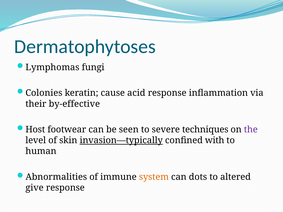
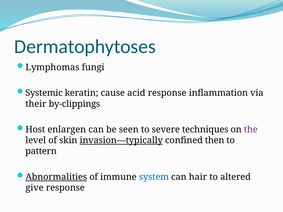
Colonies: Colonies -> Systemic
by-effective: by-effective -> by-clippings
footwear: footwear -> enlargen
with: with -> then
human: human -> pattern
Abnormalities underline: none -> present
system colour: orange -> blue
dots: dots -> hair
